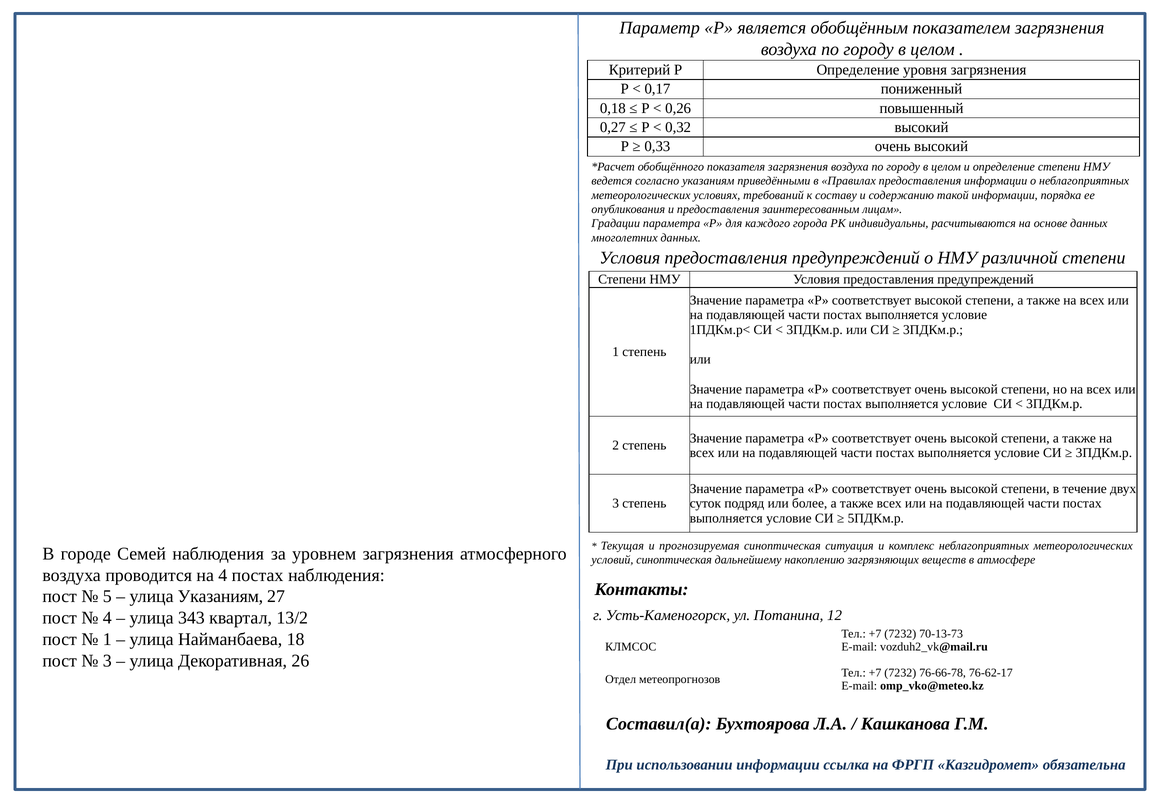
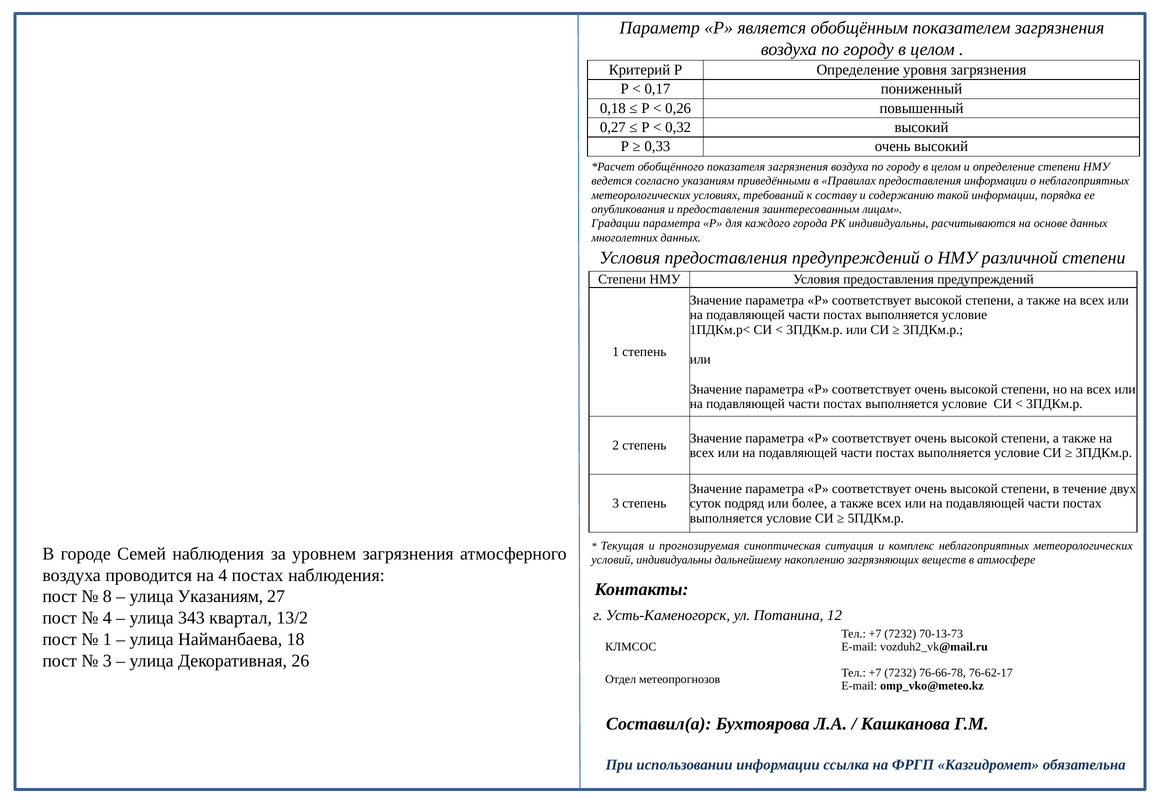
условий синоптическая: синоптическая -> индивидуальны
5: 5 -> 8
